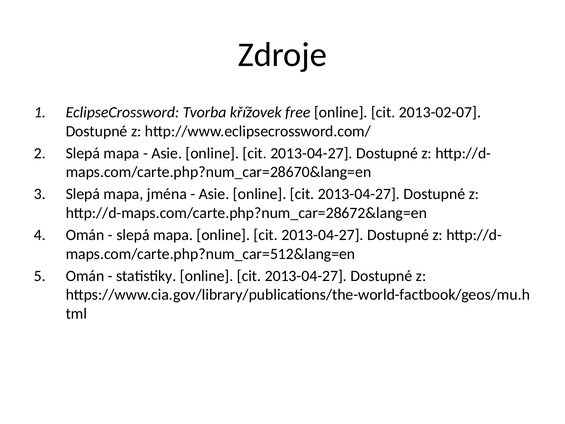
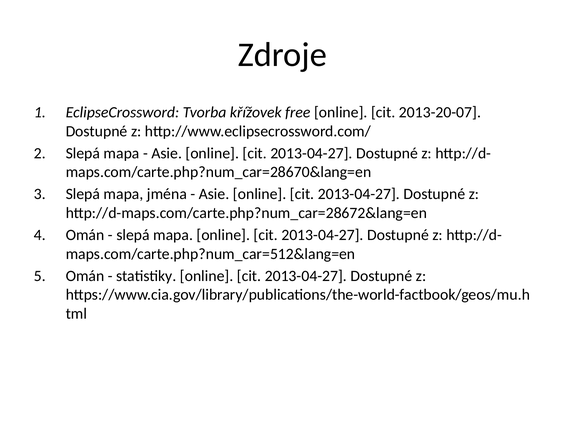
2013-02-07: 2013-02-07 -> 2013-20-07
